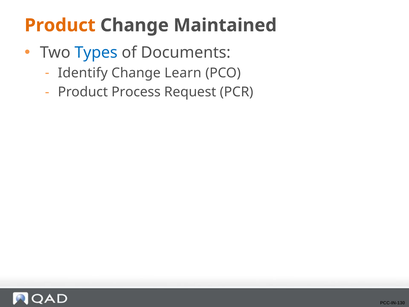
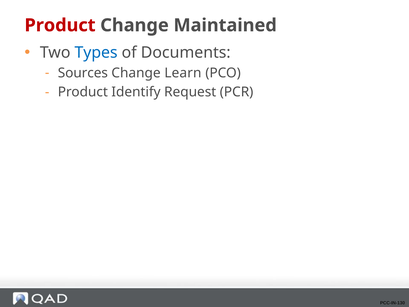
Product at (60, 25) colour: orange -> red
Identify: Identify -> Sources
Process: Process -> Identify
